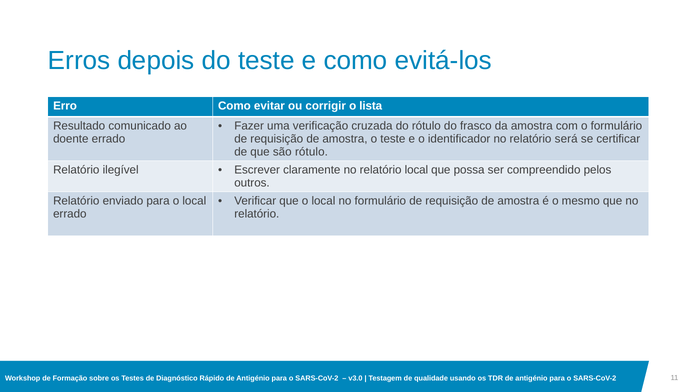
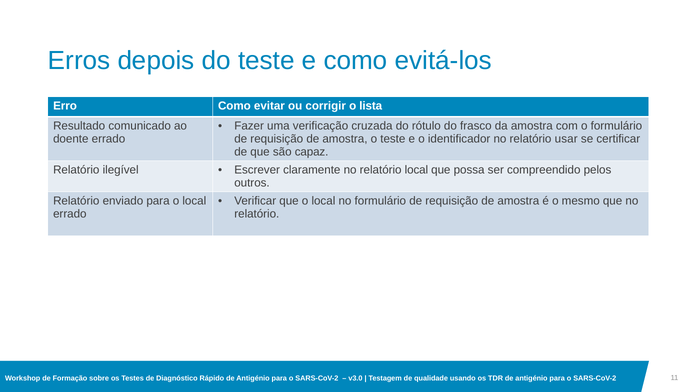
será: será -> usar
são rótulo: rótulo -> capaz
